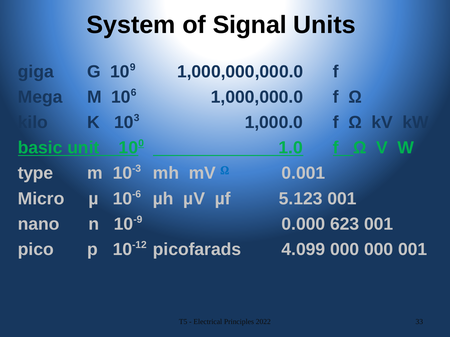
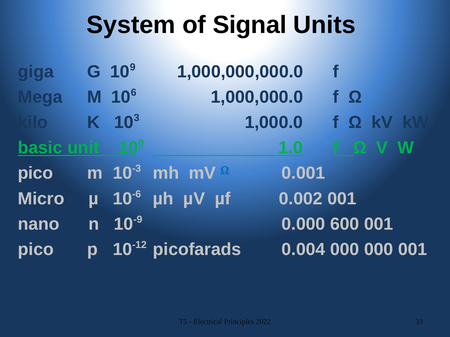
type at (35, 173): type -> pico
5.123: 5.123 -> 0.002
623: 623 -> 600
4.099: 4.099 -> 0.004
